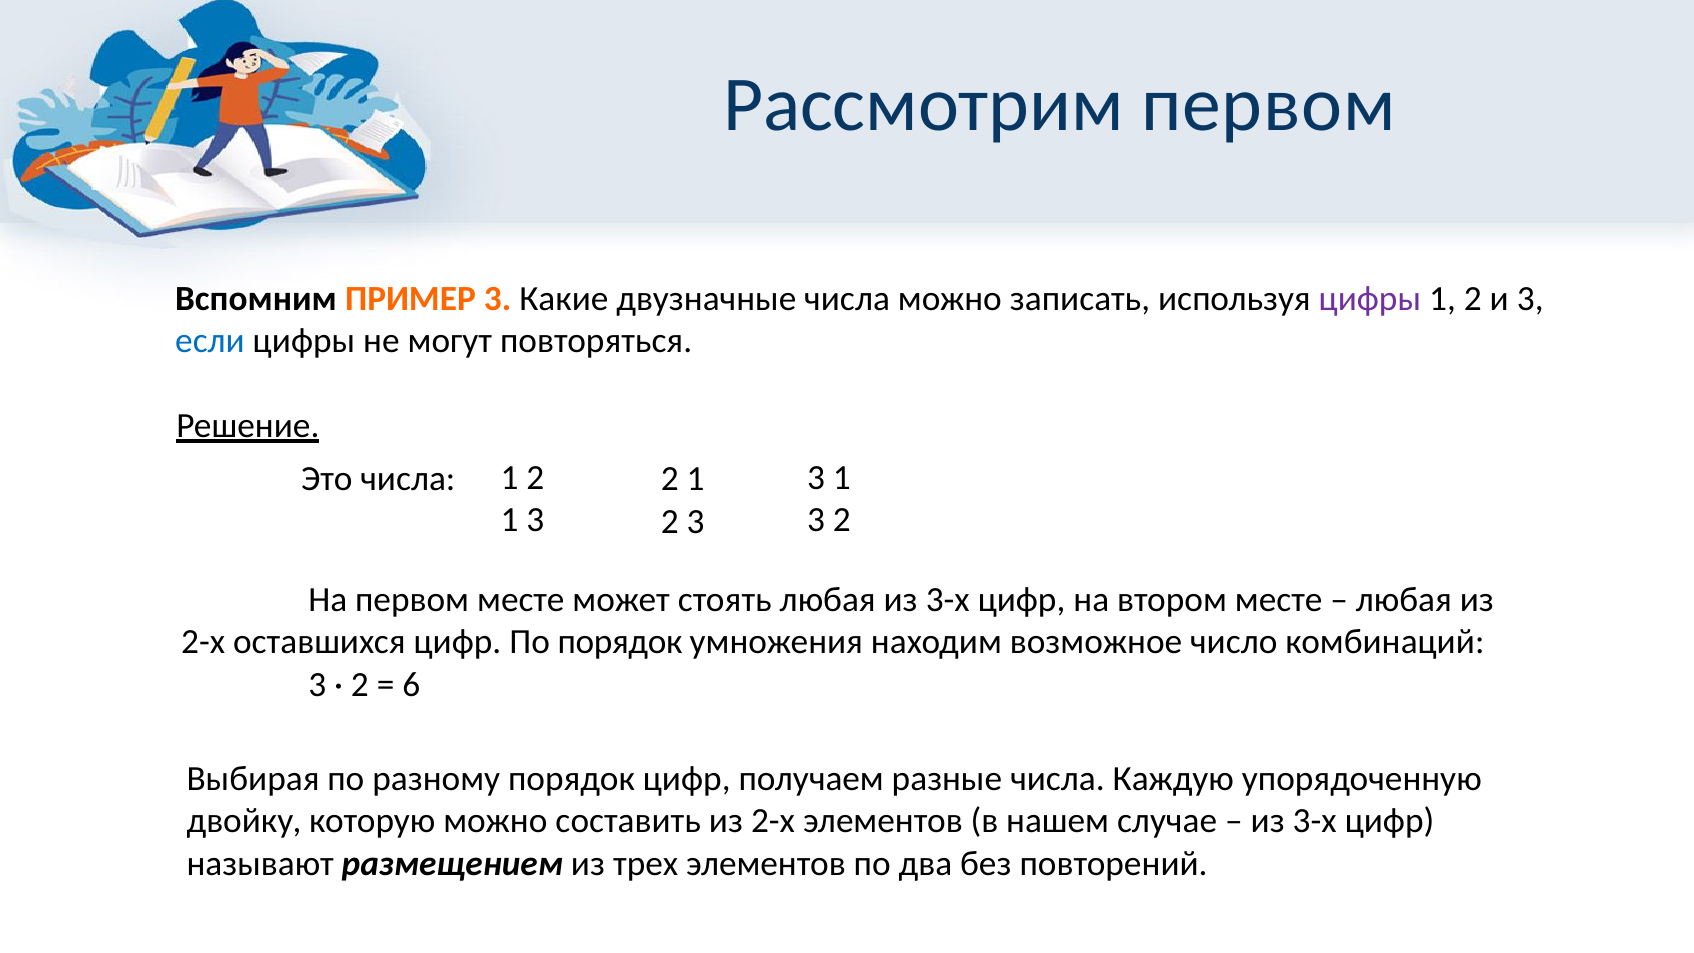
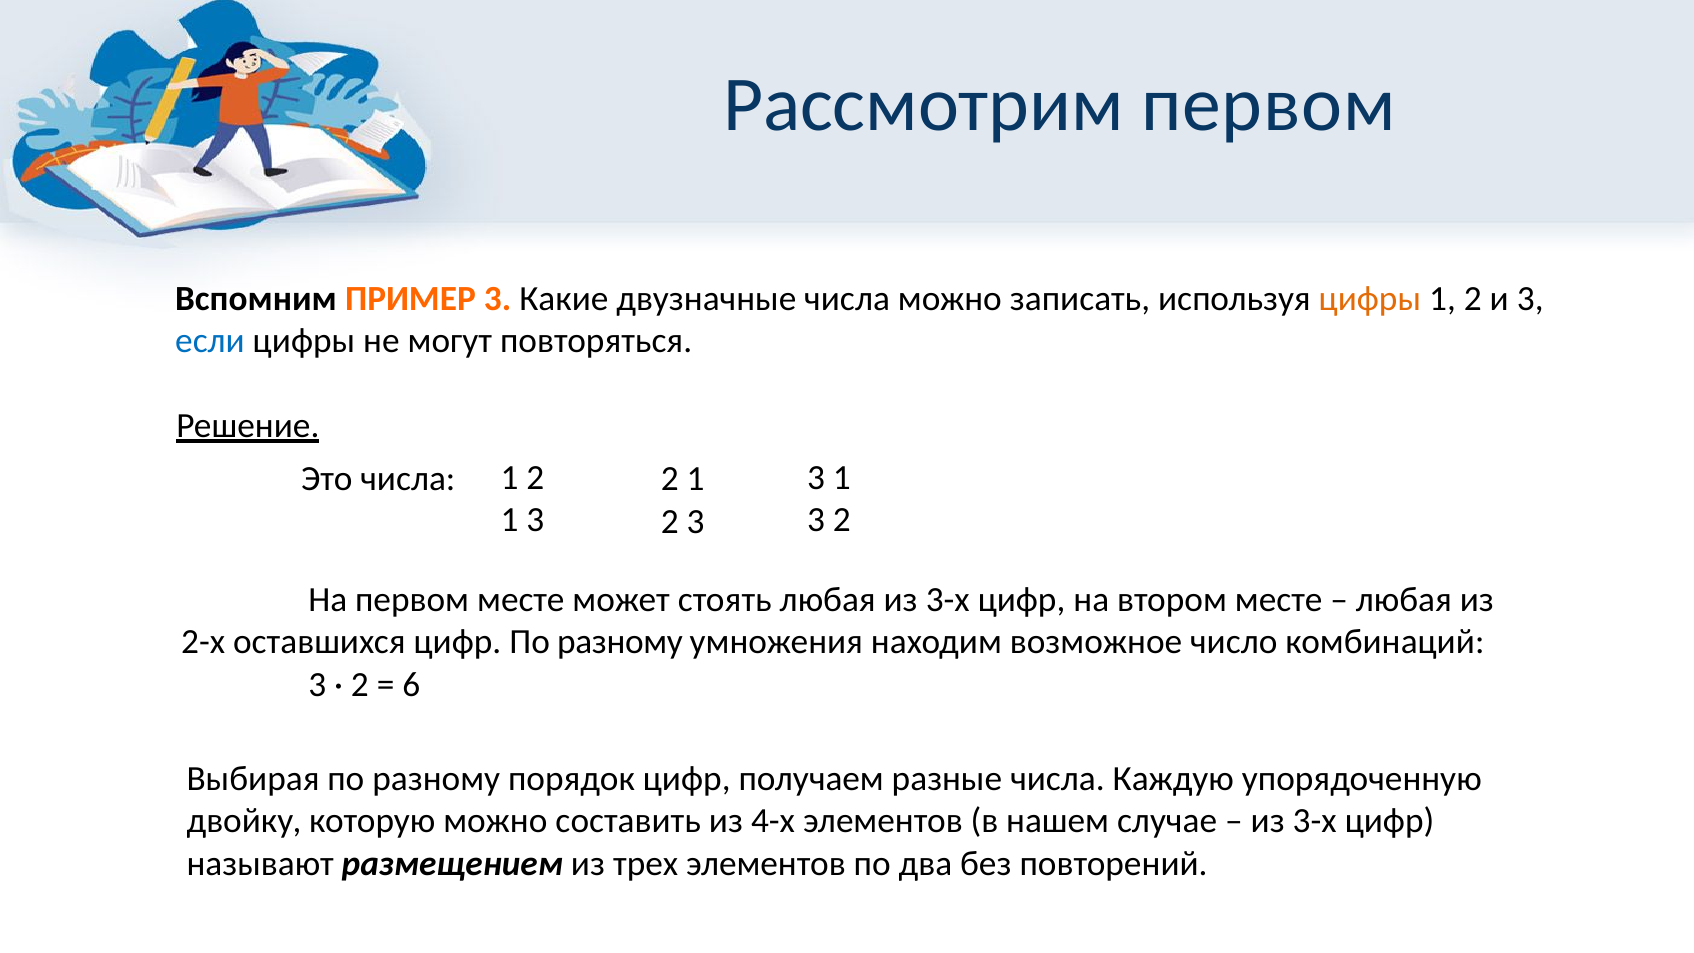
цифры at (1370, 299) colour: purple -> orange
цифр По порядок: порядок -> разному
составить из 2-х: 2-х -> 4-х
